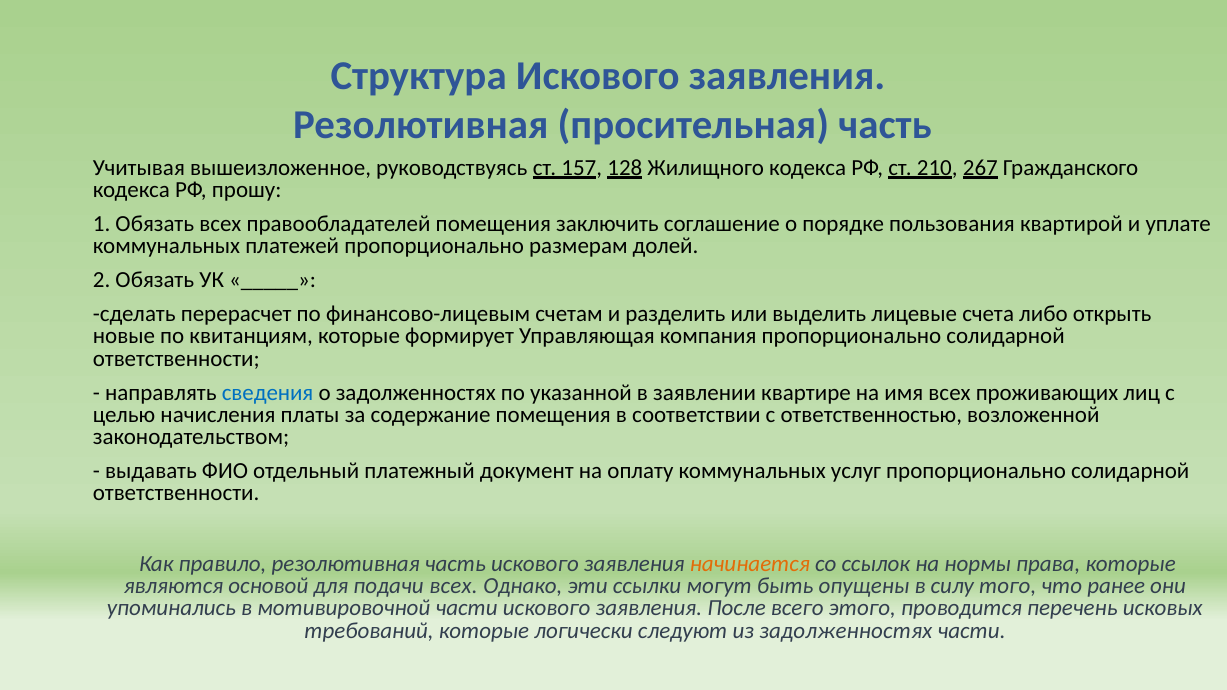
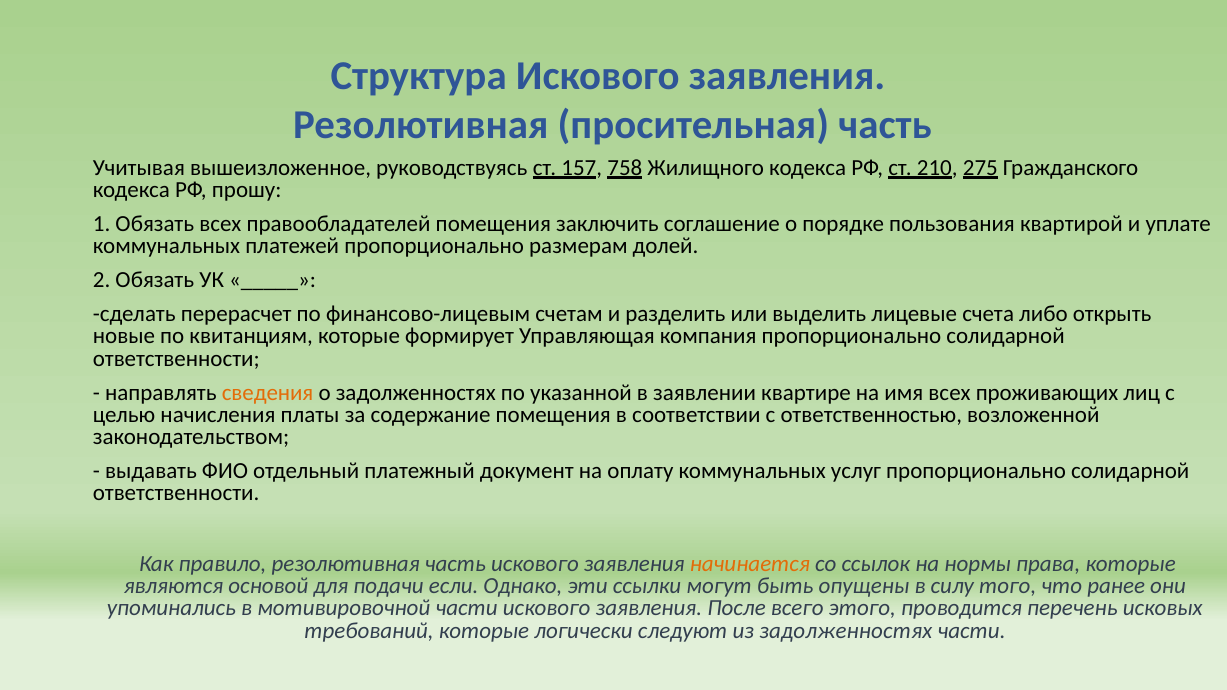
128: 128 -> 758
267: 267 -> 275
сведения colour: blue -> orange
подачи всех: всех -> если
